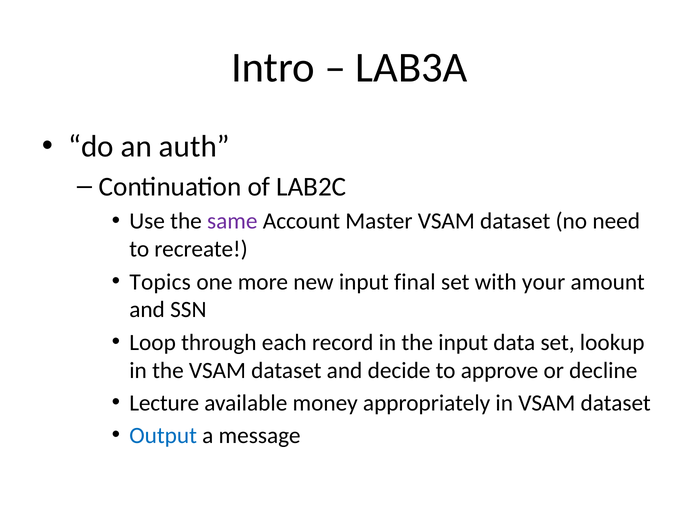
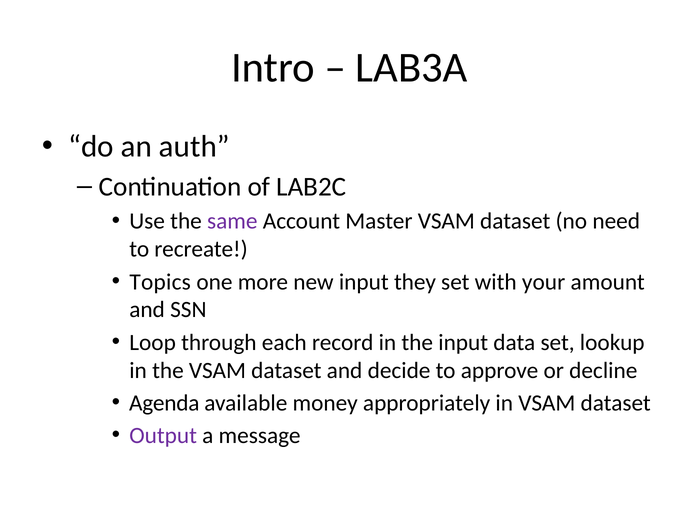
final: final -> they
Lecture: Lecture -> Agenda
Output colour: blue -> purple
